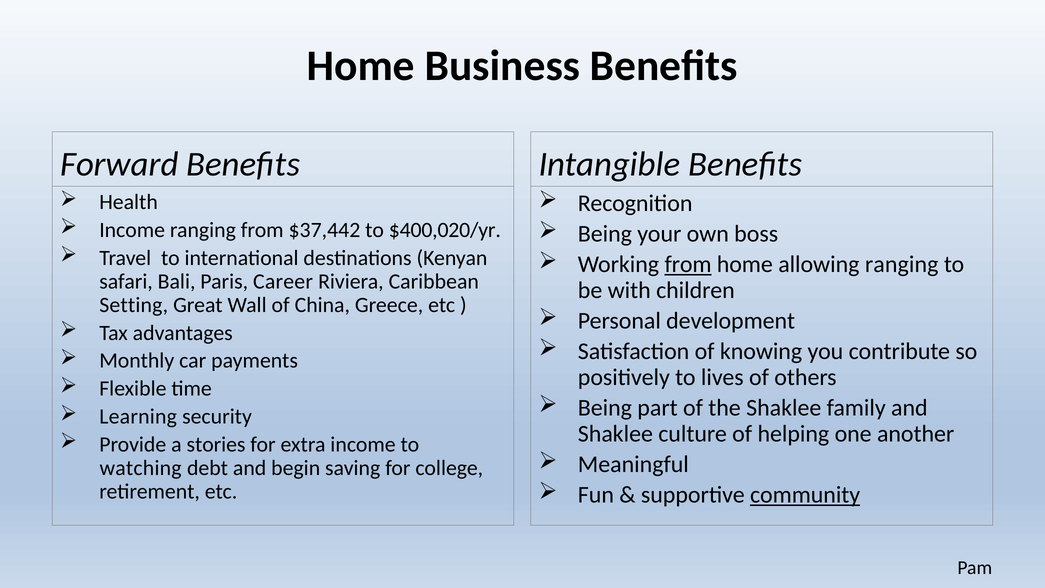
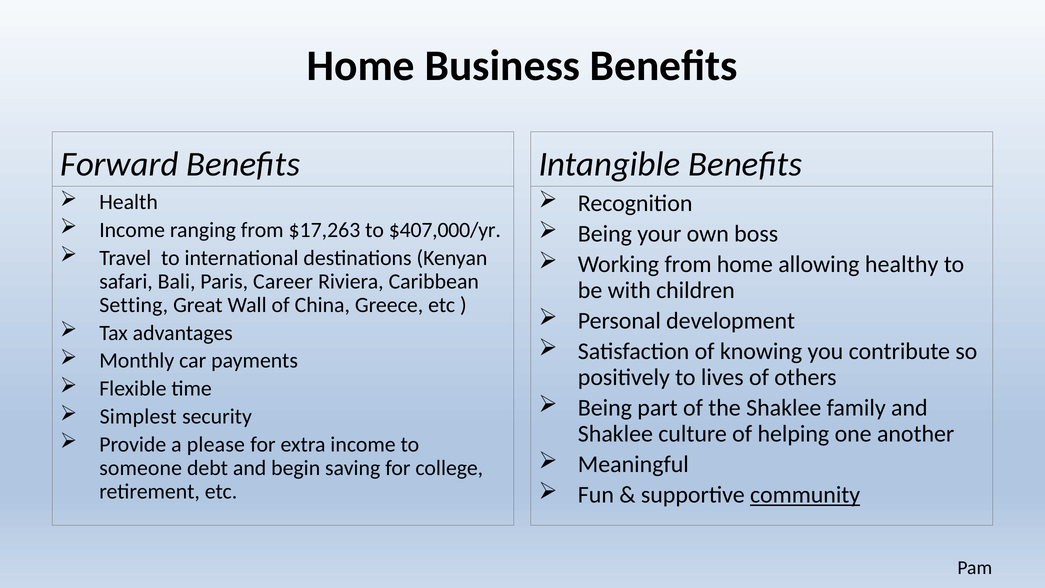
$37,442: $37,442 -> $17,263
$400,020/yr: $400,020/yr -> $407,000/yr
from at (688, 264) underline: present -> none
allowing ranging: ranging -> healthy
Learning: Learning -> Simplest
stories: stories -> please
watching: watching -> someone
